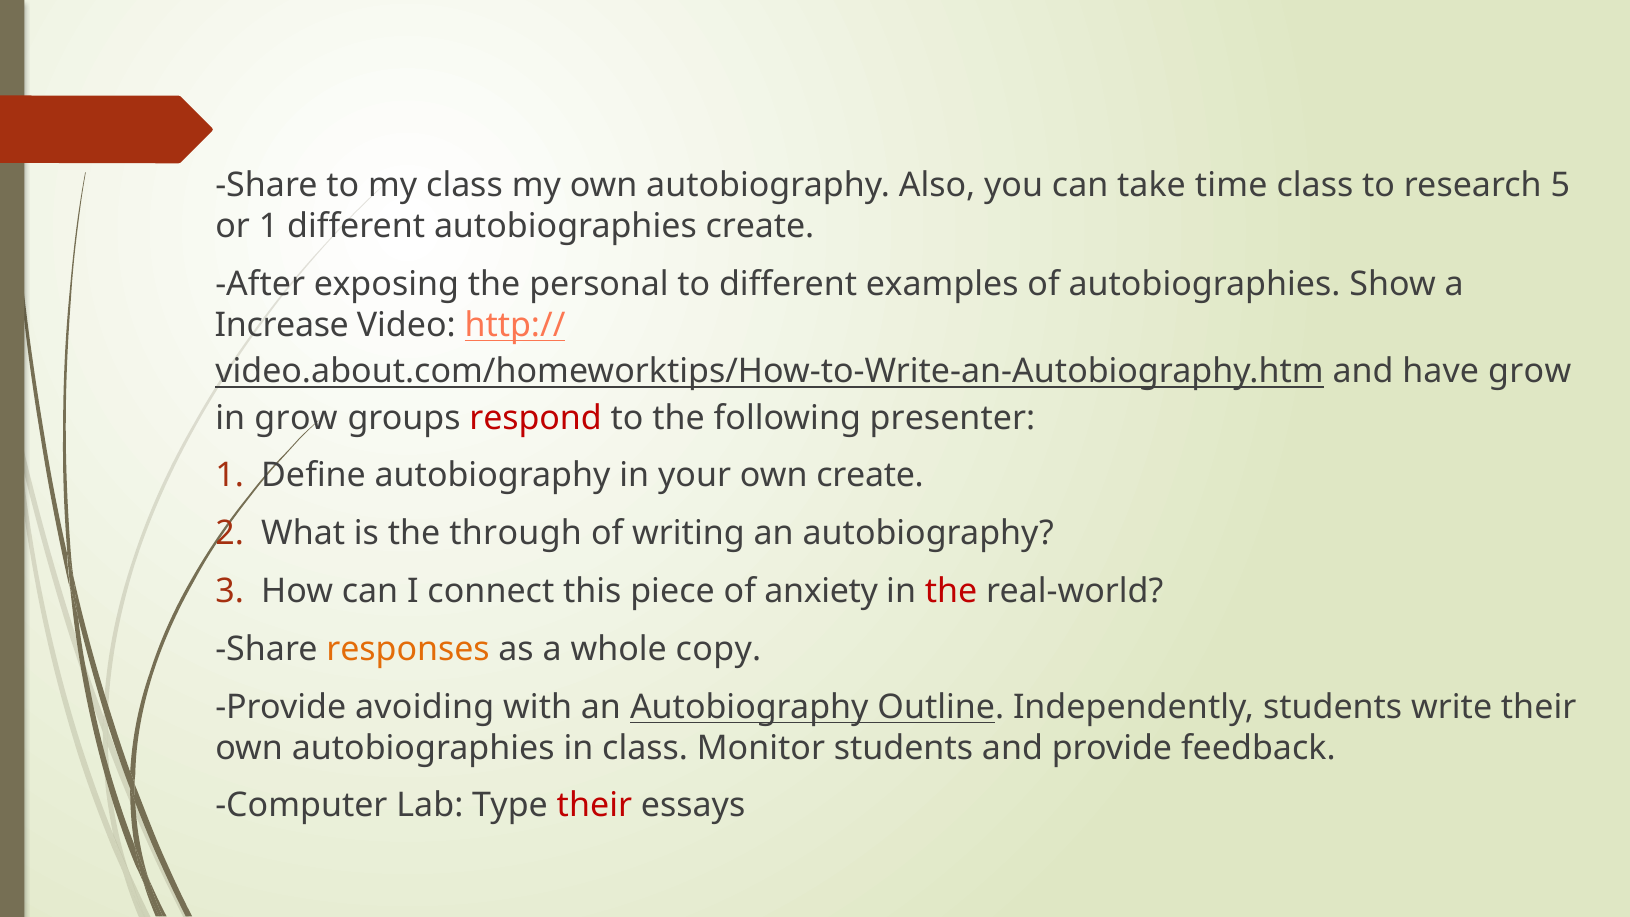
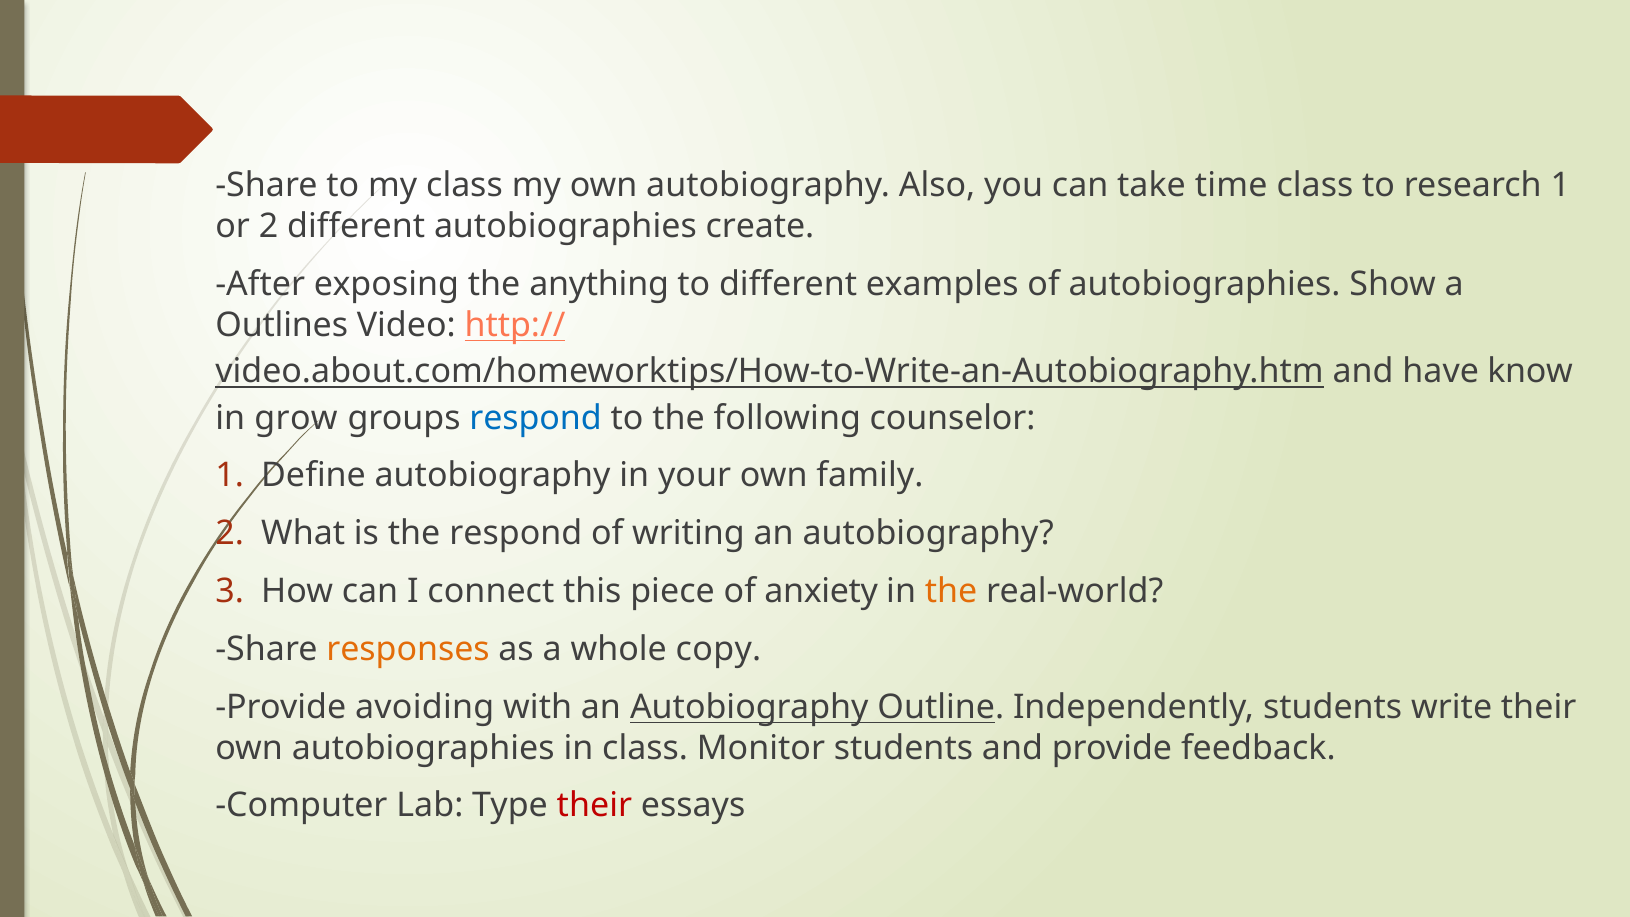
research 5: 5 -> 1
or 1: 1 -> 2
personal: personal -> anything
Increase: Increase -> Outlines
have grow: grow -> know
respond at (536, 418) colour: red -> blue
presenter: presenter -> counselor
own create: create -> family
the through: through -> respond
the at (951, 591) colour: red -> orange
